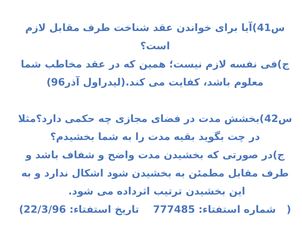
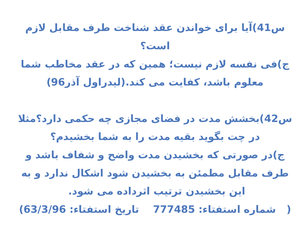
22/3/96: 22/3/96 -> 63/3/96
